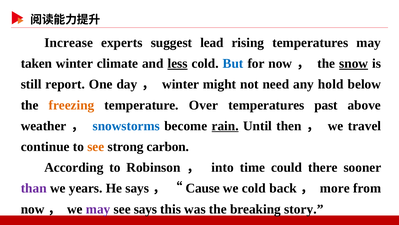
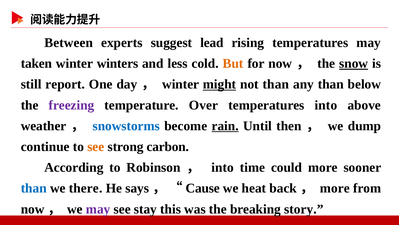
Increase: Increase -> Between
climate: climate -> winters
less underline: present -> none
But colour: blue -> orange
might underline: none -> present
not need: need -> than
any hold: hold -> than
freezing colour: orange -> purple
temperatures past: past -> into
travel: travel -> dump
could there: there -> more
than at (34, 188) colour: purple -> blue
years: years -> there
we cold: cold -> heat
see says: says -> stay
